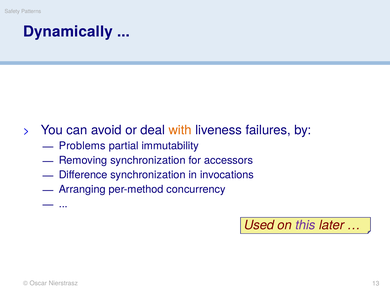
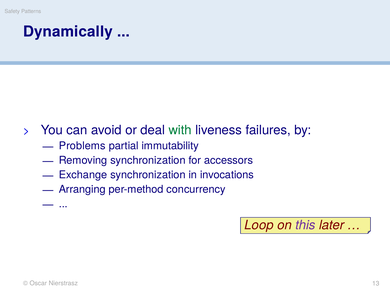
with colour: orange -> green
Difference: Difference -> Exchange
Used: Used -> Loop
